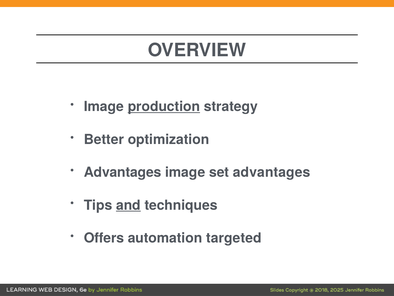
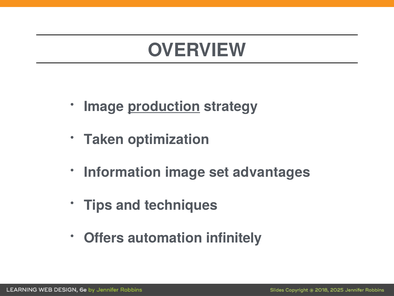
Better: Better -> Taken
Advantages at (123, 172): Advantages -> Information
and underline: present -> none
targeted: targeted -> infinitely
